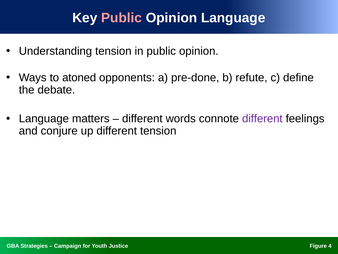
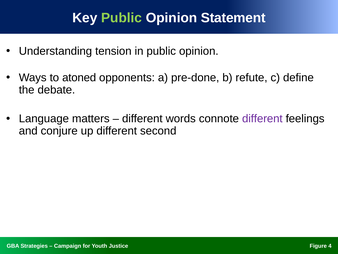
Public at (122, 18) colour: pink -> light green
Opinion Language: Language -> Statement
different tension: tension -> second
